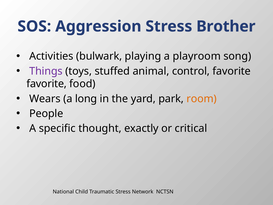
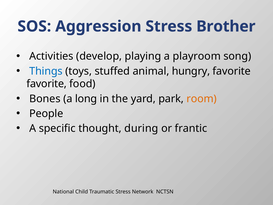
bulwark: bulwark -> develop
Things colour: purple -> blue
control: control -> hungry
Wears: Wears -> Bones
exactly: exactly -> during
critical: critical -> frantic
